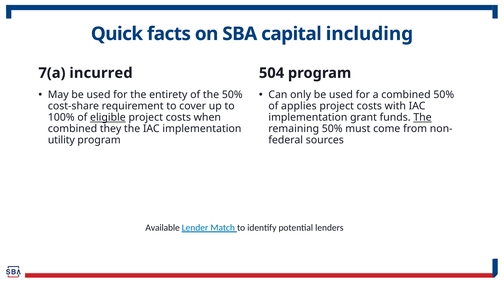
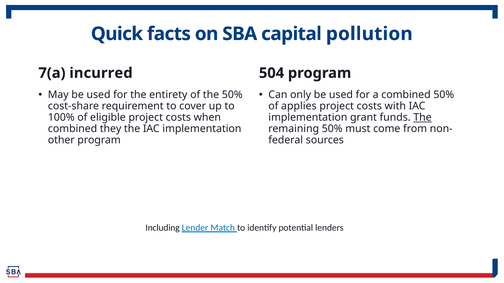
including: including -> pollution
eligible underline: present -> none
utility: utility -> other
Available: Available -> Including
